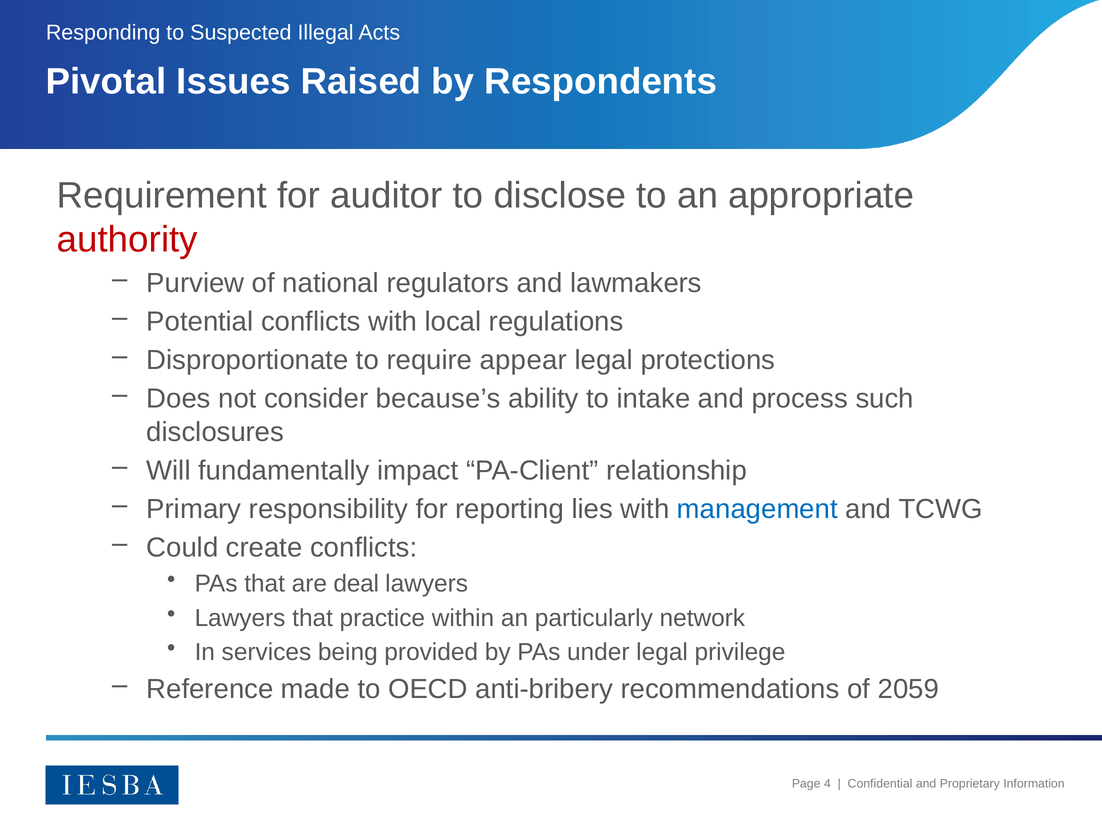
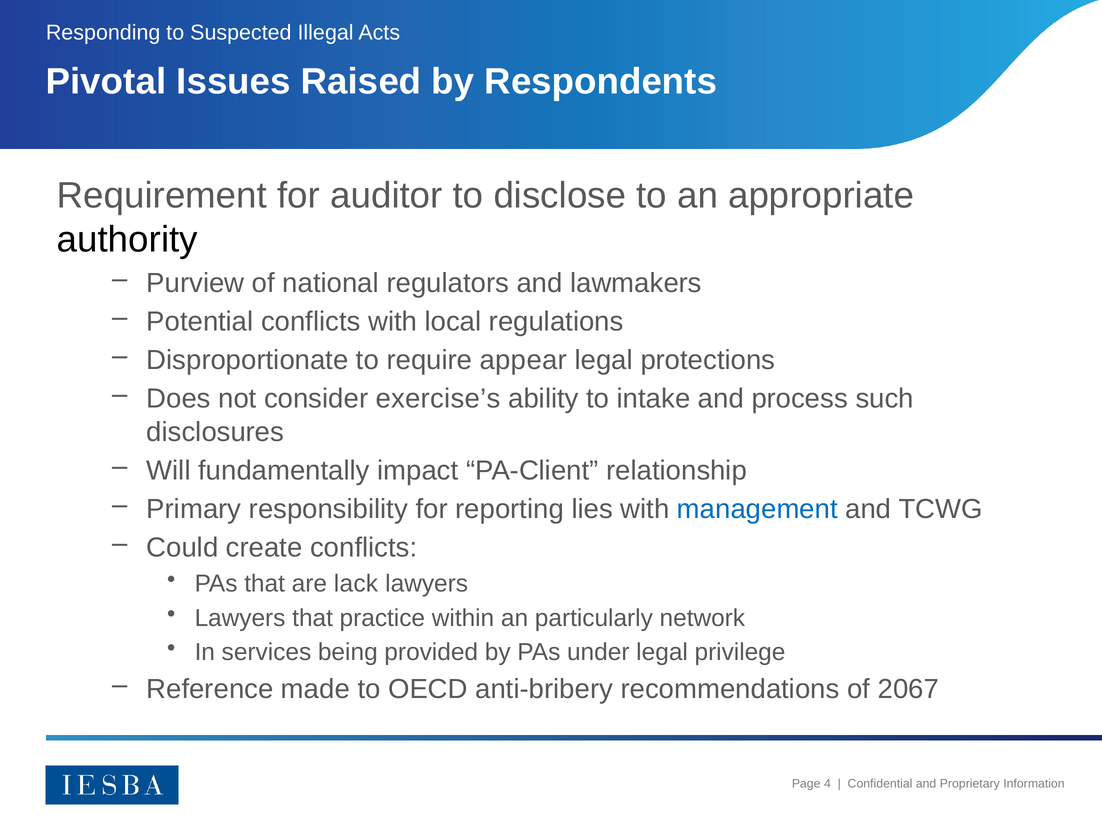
authority colour: red -> black
because’s: because’s -> exercise’s
deal: deal -> lack
2059: 2059 -> 2067
